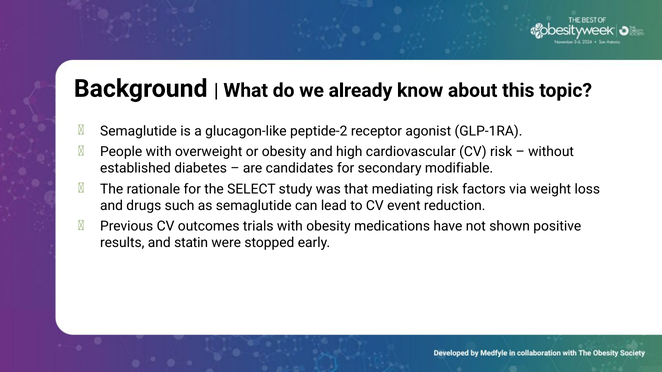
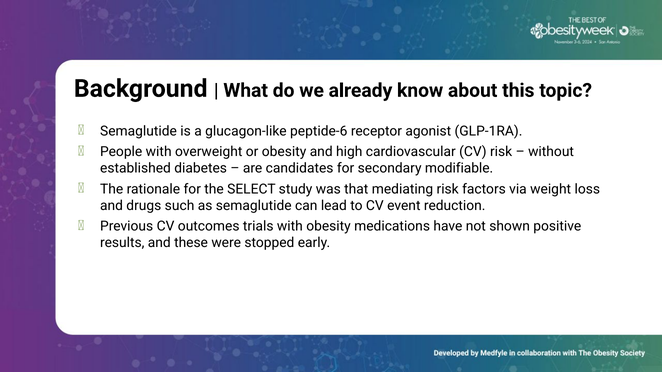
peptide-2: peptide-2 -> peptide-6
statin: statin -> these
